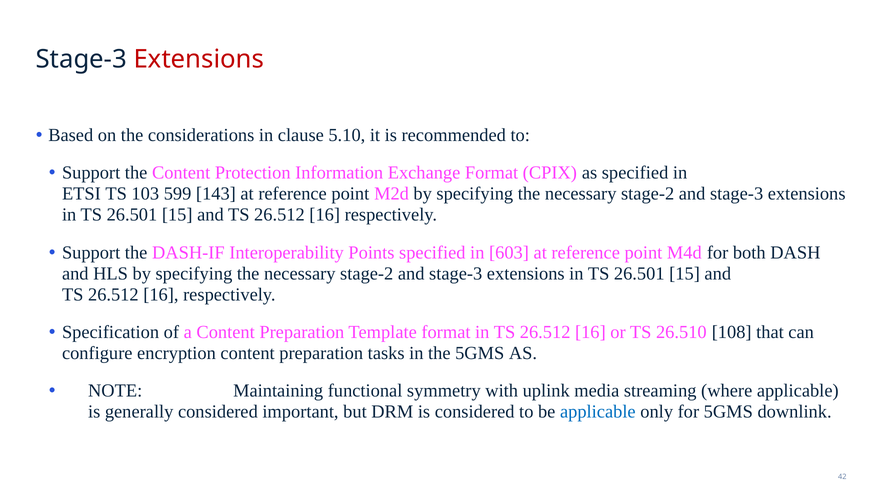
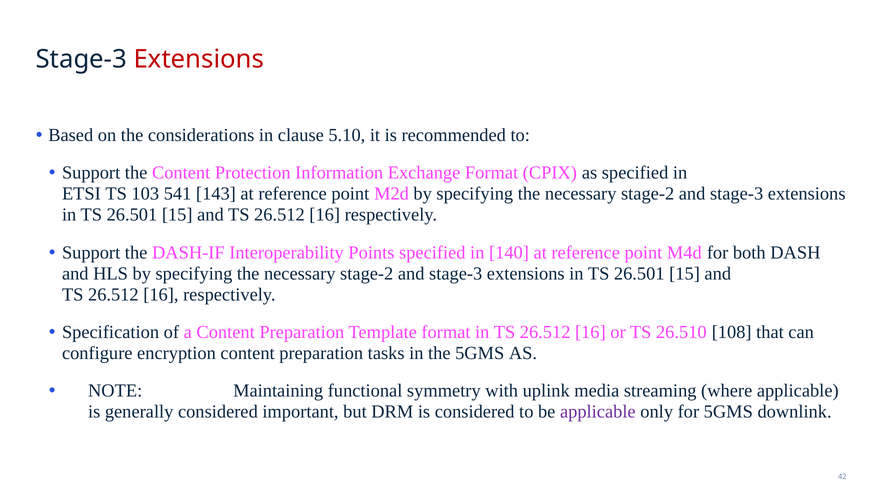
599: 599 -> 541
603: 603 -> 140
applicable at (598, 411) colour: blue -> purple
